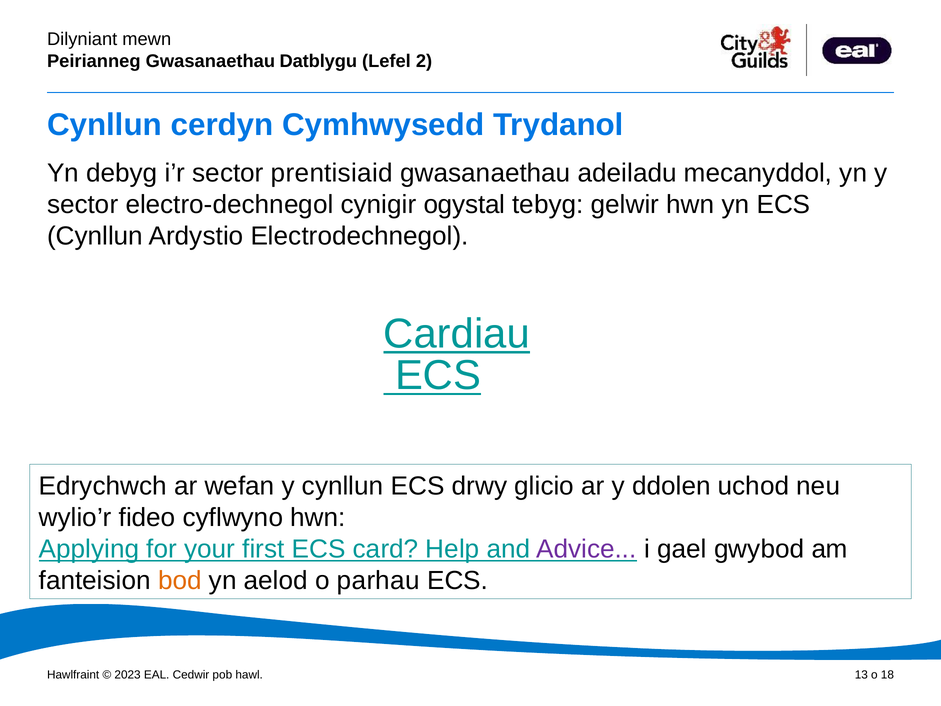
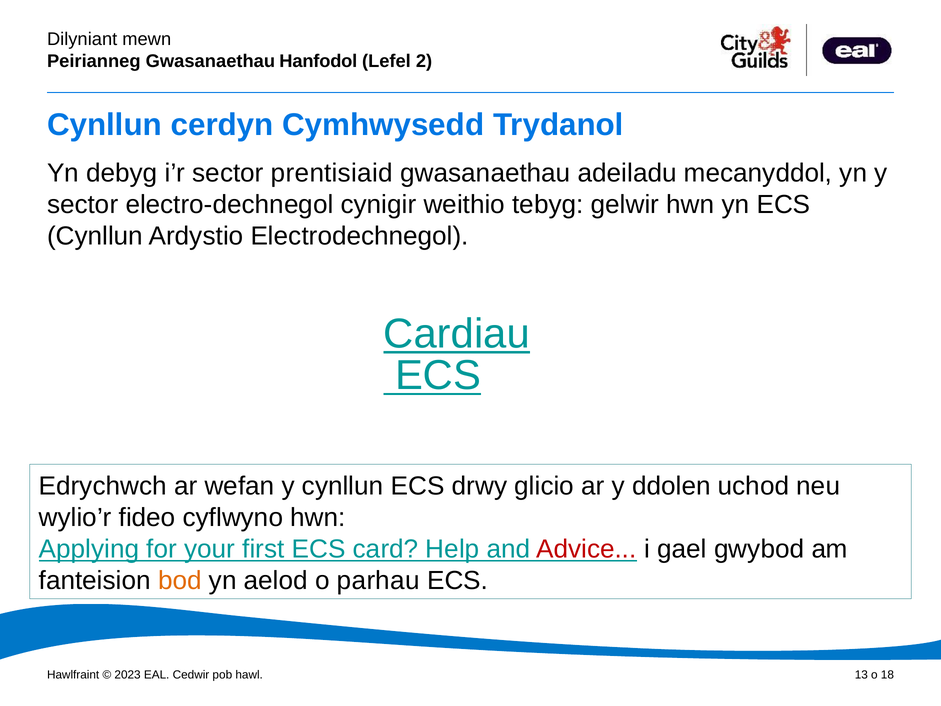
Datblygu: Datblygu -> Hanfodol
ogystal: ogystal -> weithio
Advice colour: purple -> red
